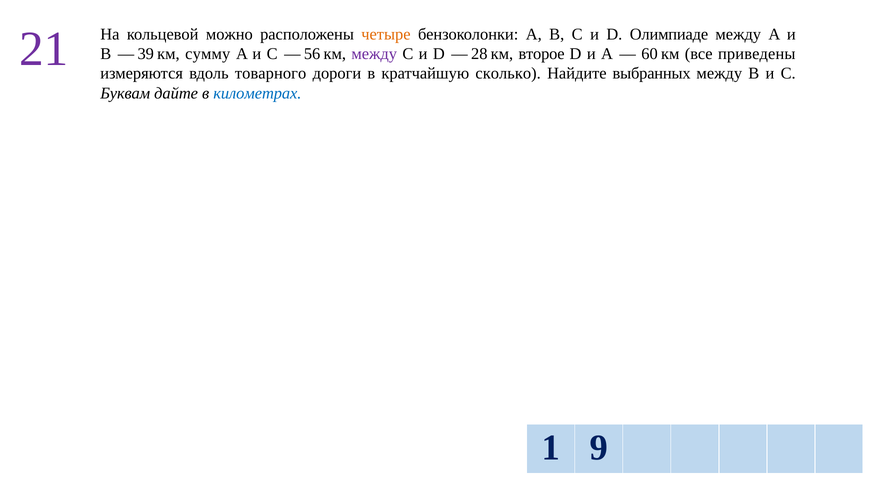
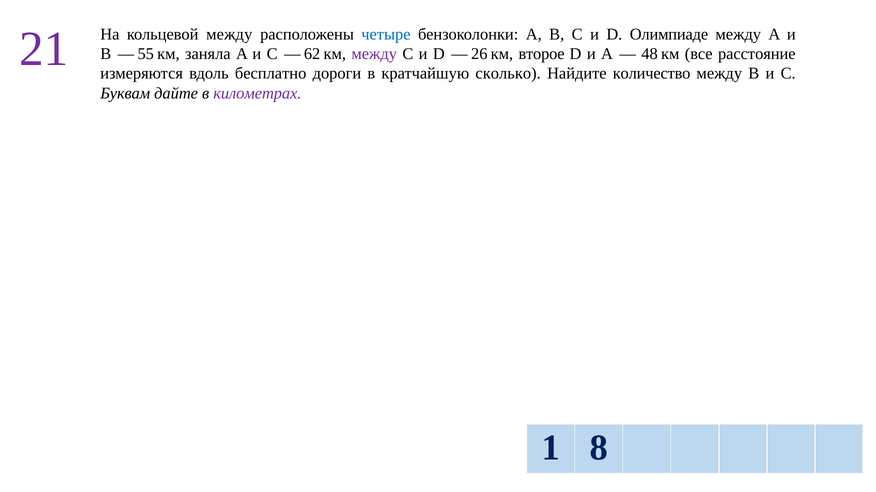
кольцевой можно: можно -> между
четыре colour: orange -> blue
39: 39 -> 55
сумму: сумму -> заняла
56: 56 -> 62
28: 28 -> 26
60: 60 -> 48
приведены: приведены -> расстояние
товарного: товарного -> бесплатно
выбранных: выбранных -> количество
километрах colour: blue -> purple
9: 9 -> 8
